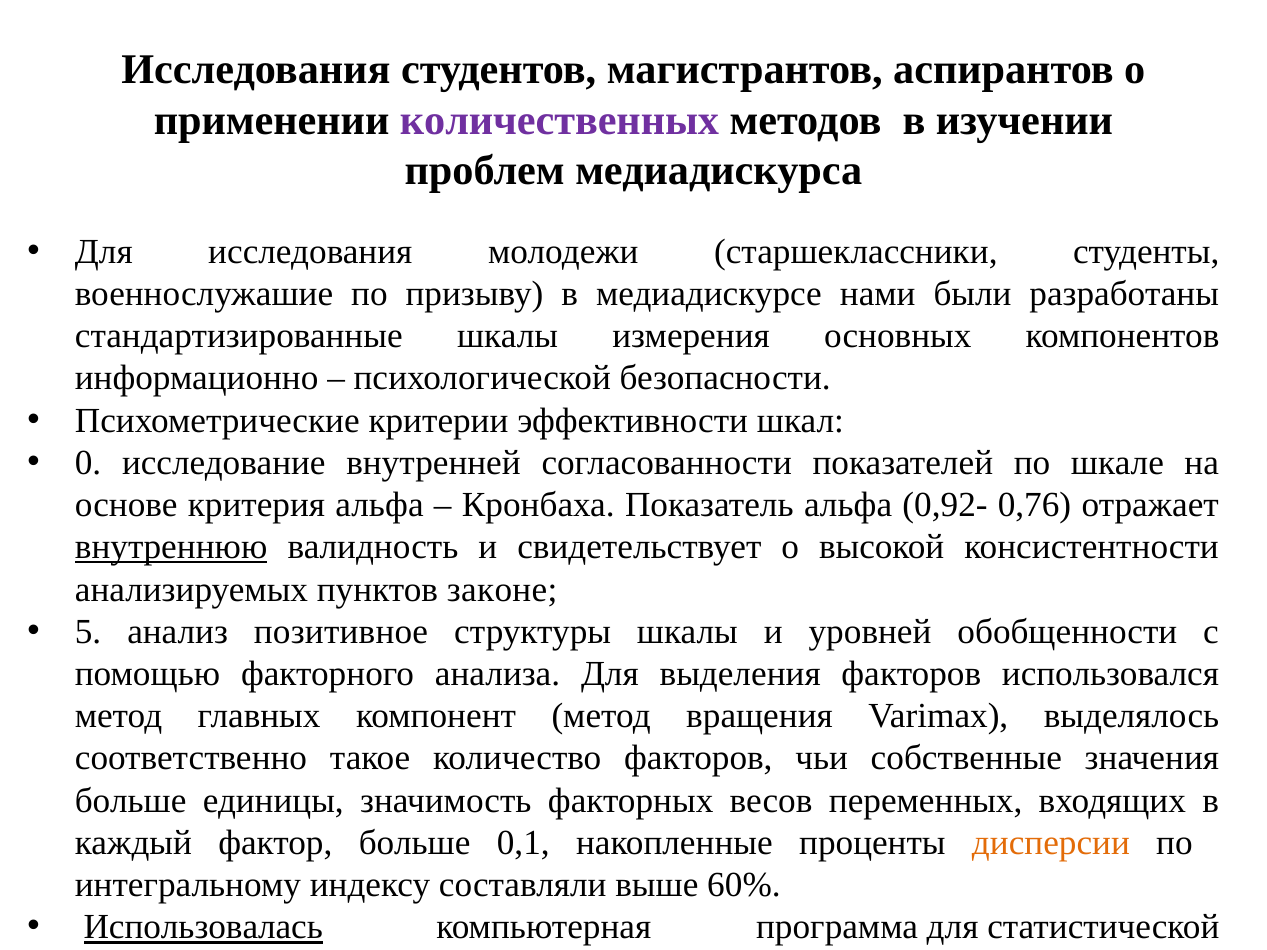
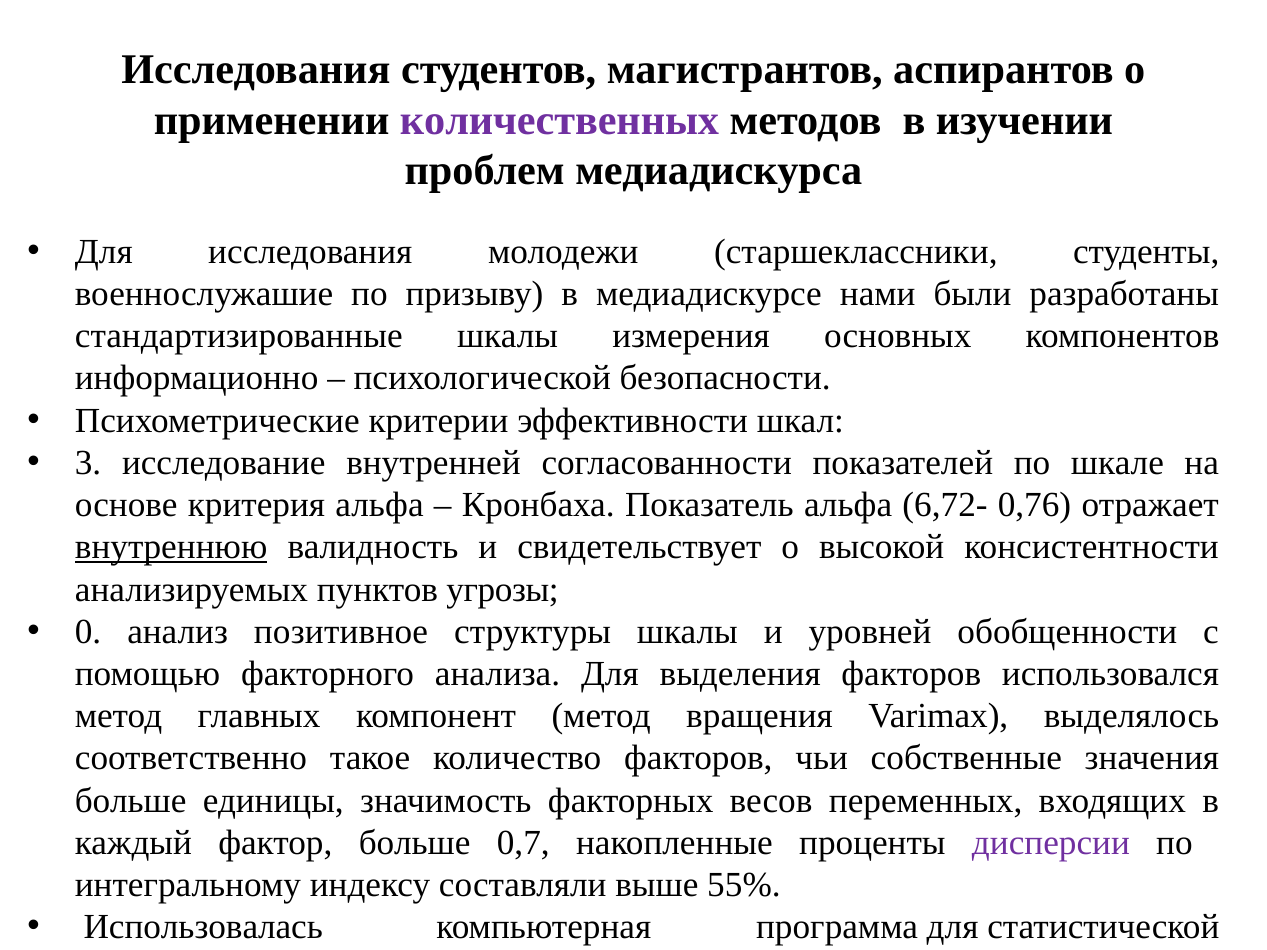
0: 0 -> 3
0,92-: 0,92- -> 6,72-
законе: законе -> угрозы
5: 5 -> 0
0,1: 0,1 -> 0,7
дисперсии colour: orange -> purple
60%: 60% -> 55%
Использовалась underline: present -> none
